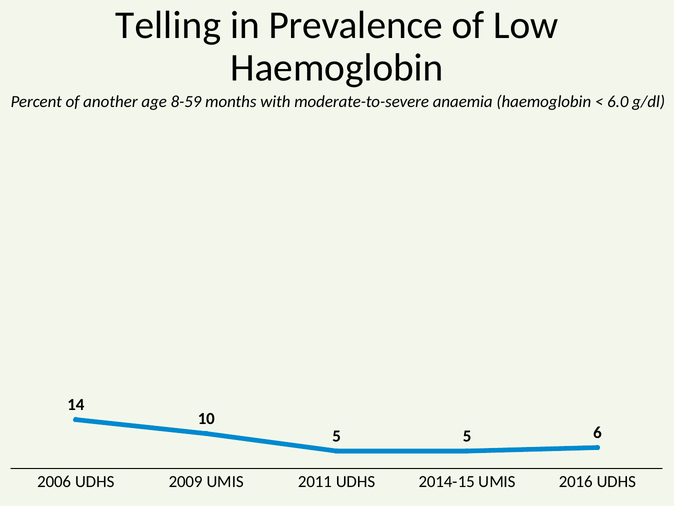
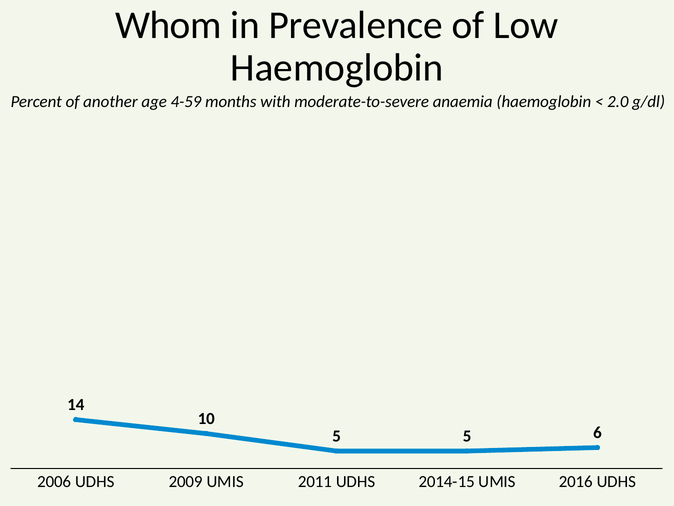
Telling: Telling -> Whom
8-59: 8-59 -> 4-59
6.0: 6.0 -> 2.0
